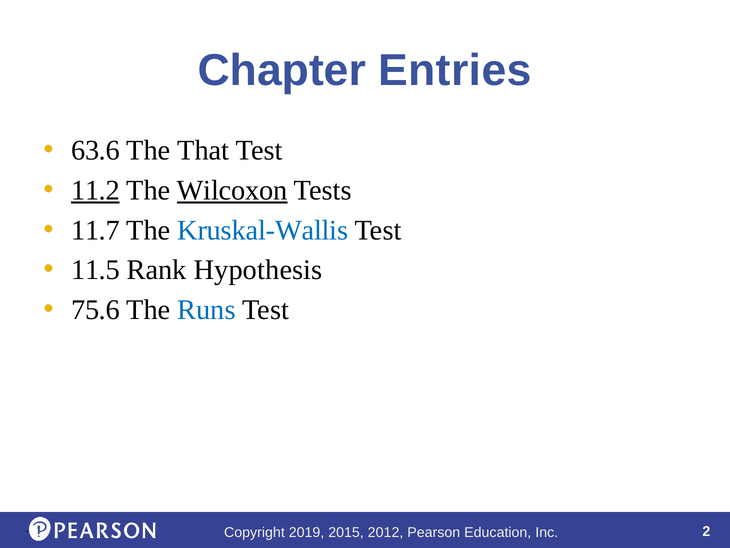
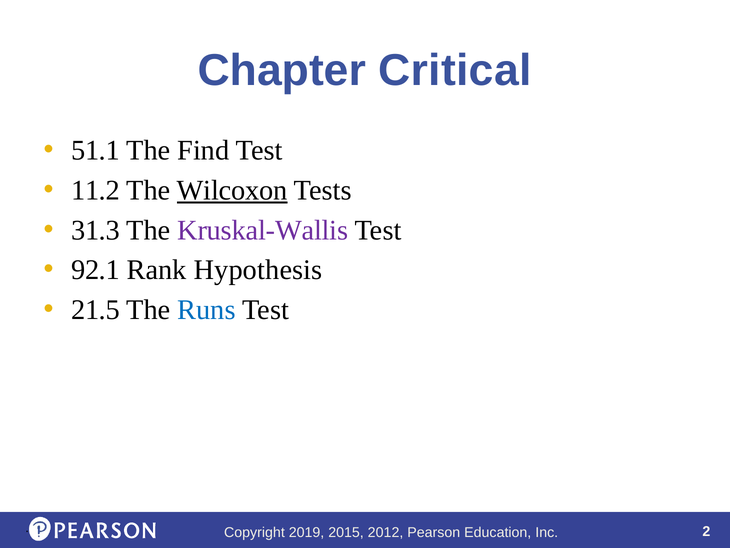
Entries: Entries -> Critical
63.6: 63.6 -> 51.1
That: That -> Find
11.2 underline: present -> none
11.7: 11.7 -> 31.3
Kruskal-Wallis colour: blue -> purple
11.5: 11.5 -> 92.1
75.6: 75.6 -> 21.5
